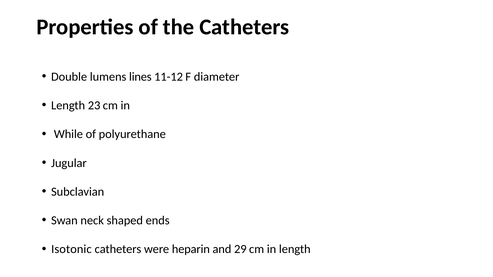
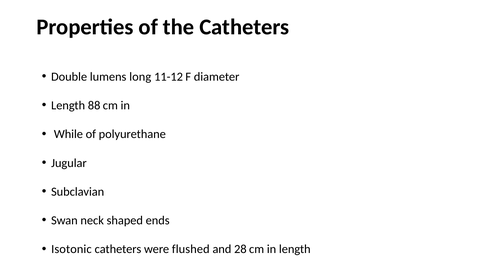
lines: lines -> long
23: 23 -> 88
heparin: heparin -> flushed
29: 29 -> 28
